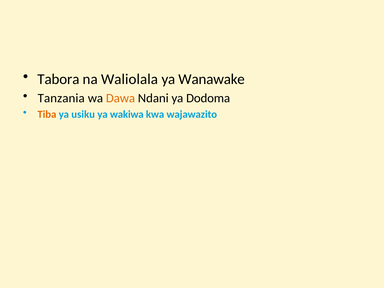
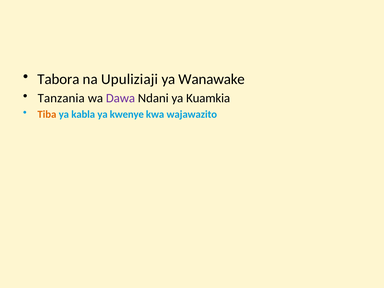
Waliolala: Waliolala -> Upuliziaji
Dawa colour: orange -> purple
Dodoma: Dodoma -> Kuamkia
usiku: usiku -> kabla
wakiwa: wakiwa -> kwenye
